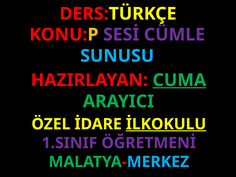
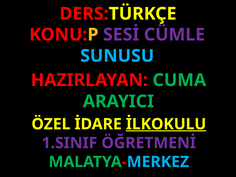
CUMA underline: present -> none
